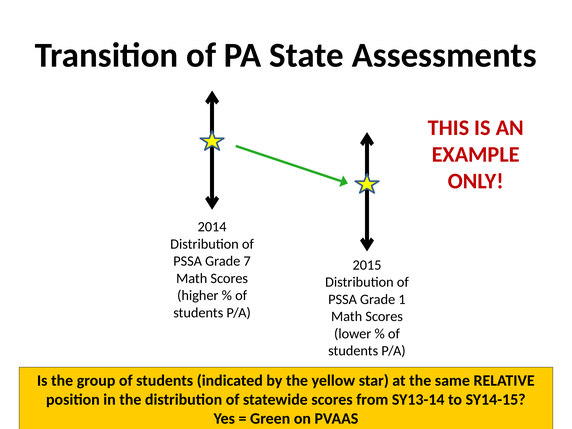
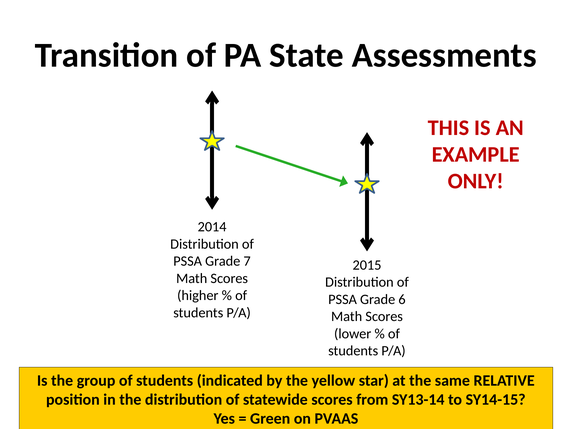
1: 1 -> 6
